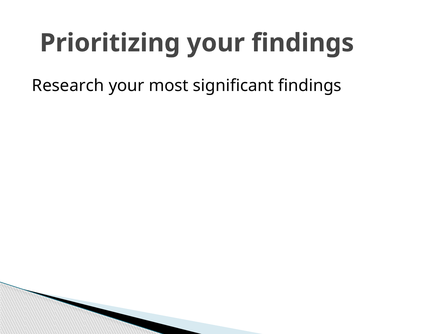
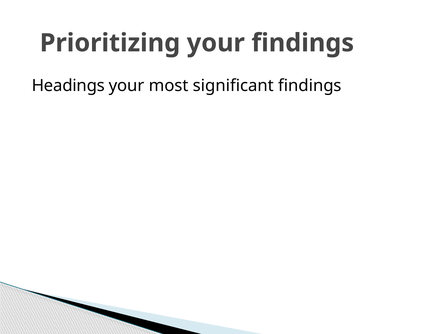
Research: Research -> Headings
